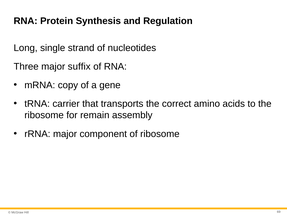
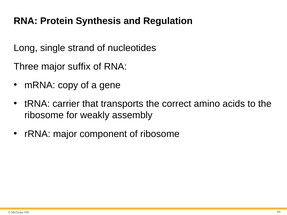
remain: remain -> weakly
